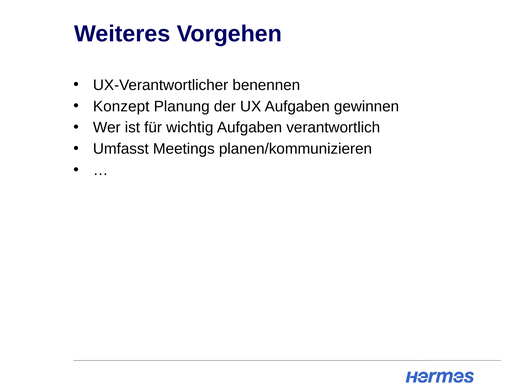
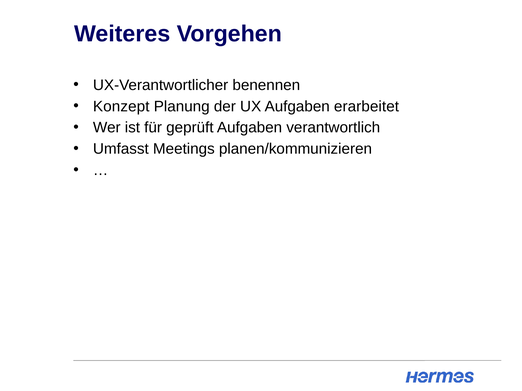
gewinnen: gewinnen -> erarbeitet
wichtig: wichtig -> geprüft
